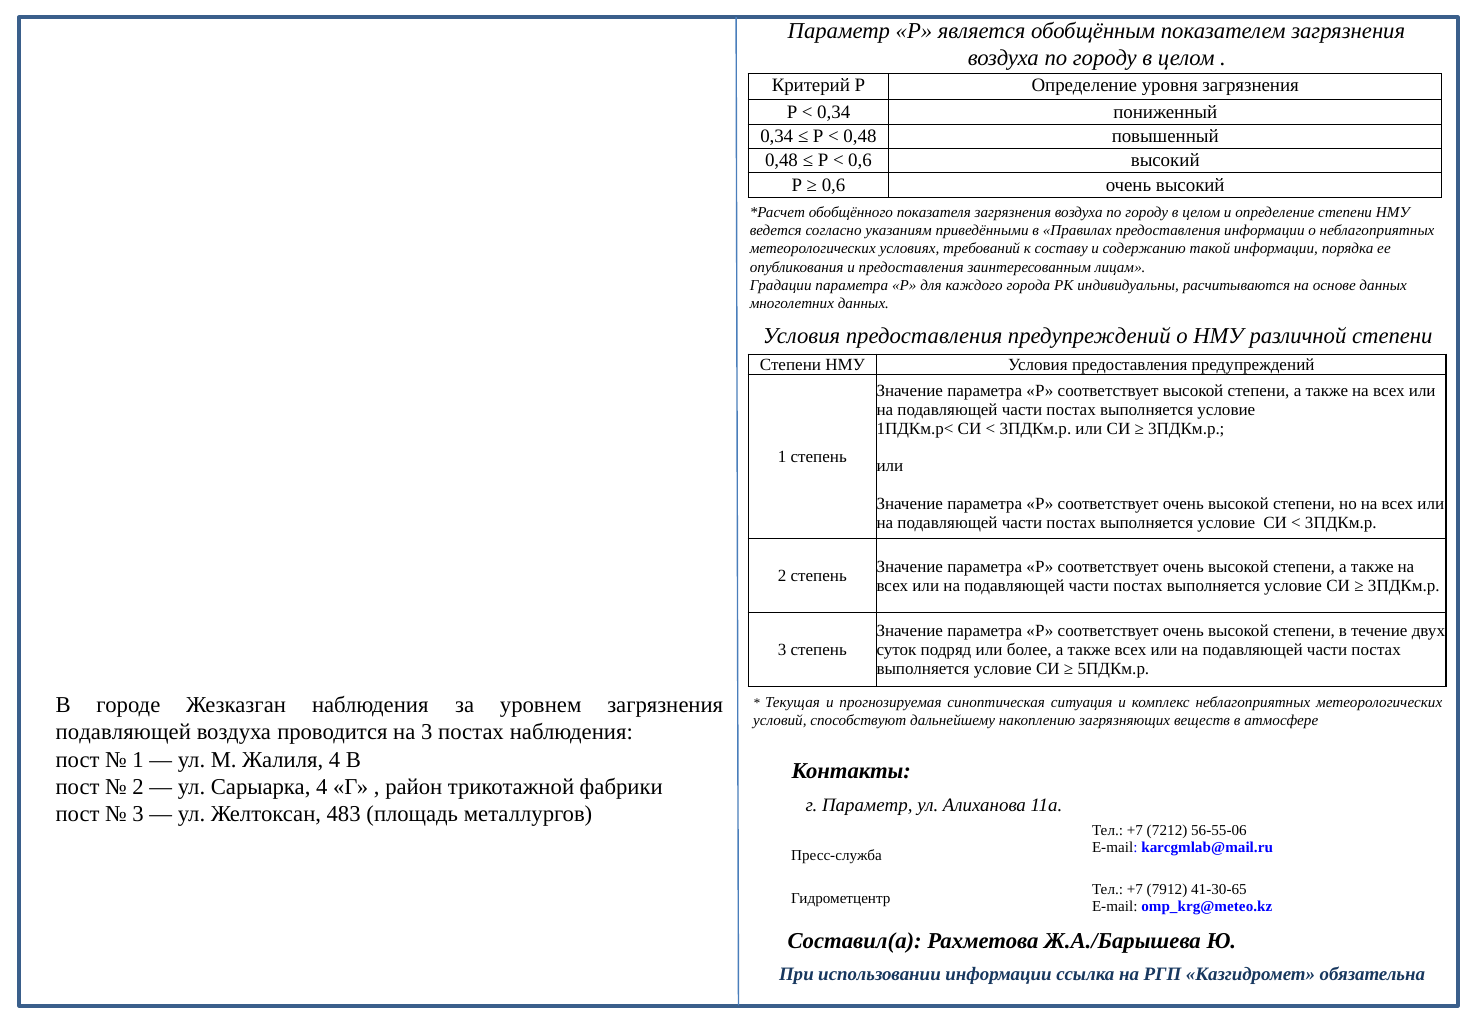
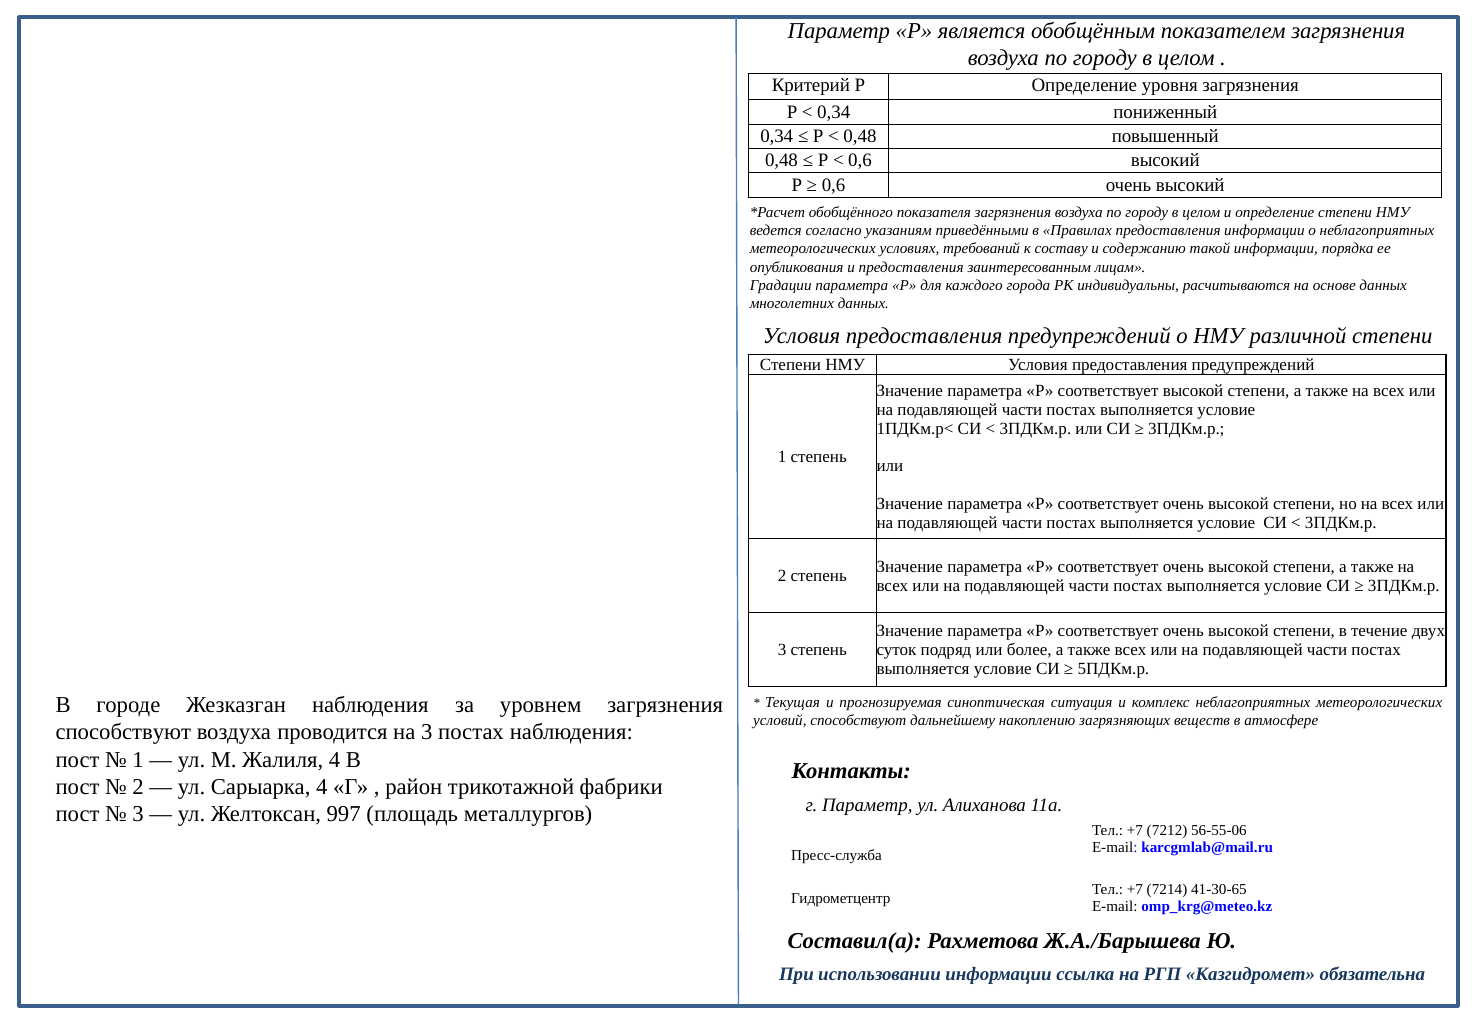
подавляющей at (123, 732): подавляющей -> способствуют
483: 483 -> 997
7912: 7912 -> 7214
